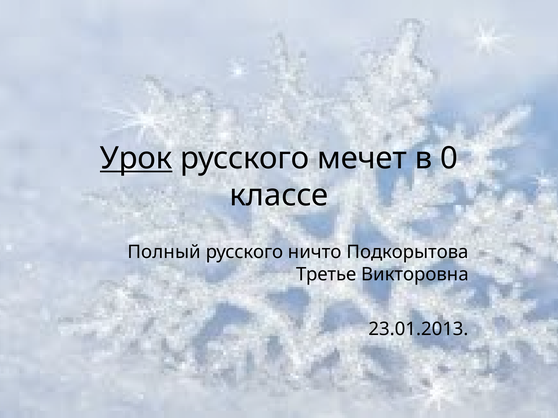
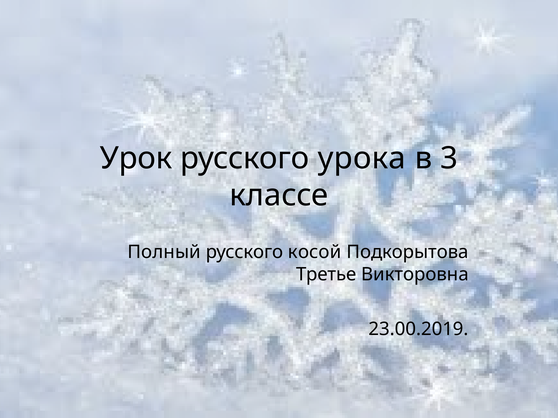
Урок underline: present -> none
мечет: мечет -> урока
0: 0 -> 3
ничто: ничто -> косой
23.01.2013: 23.01.2013 -> 23.00.2019
